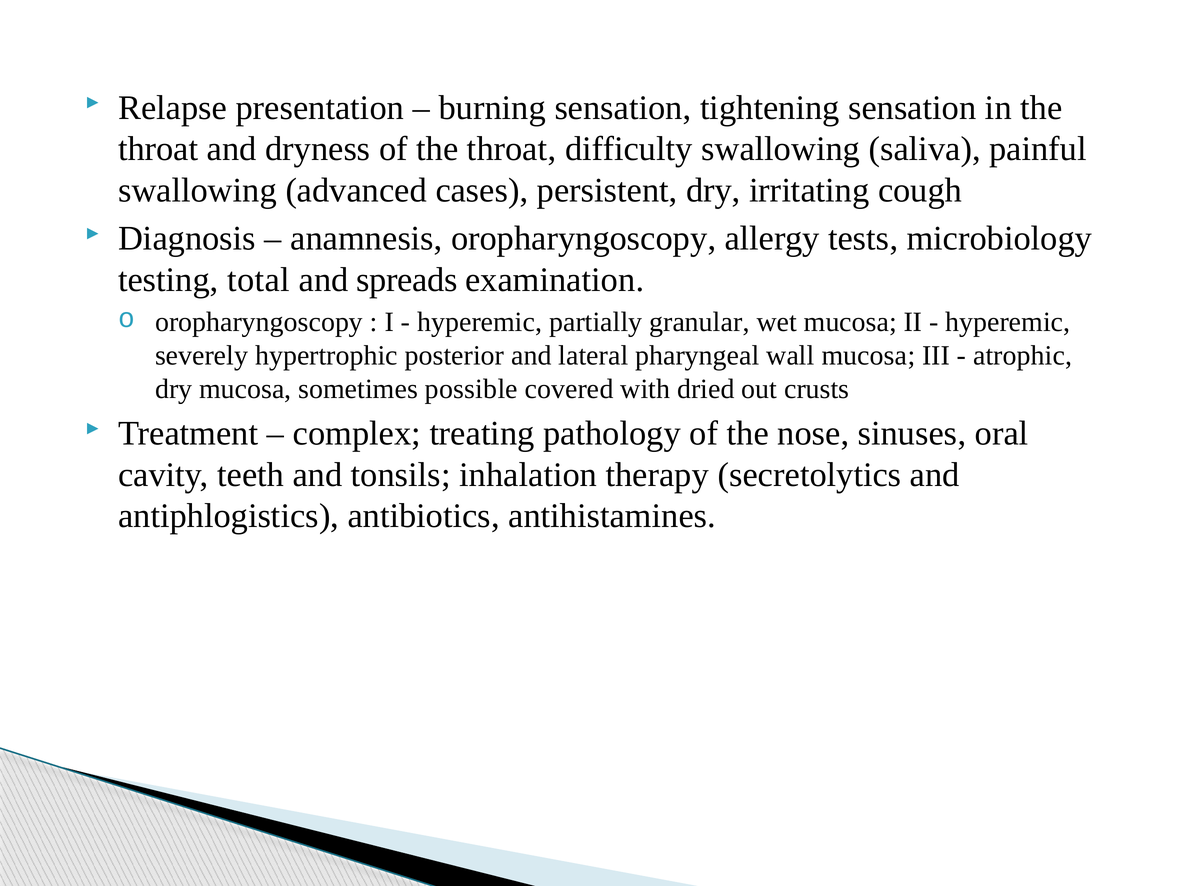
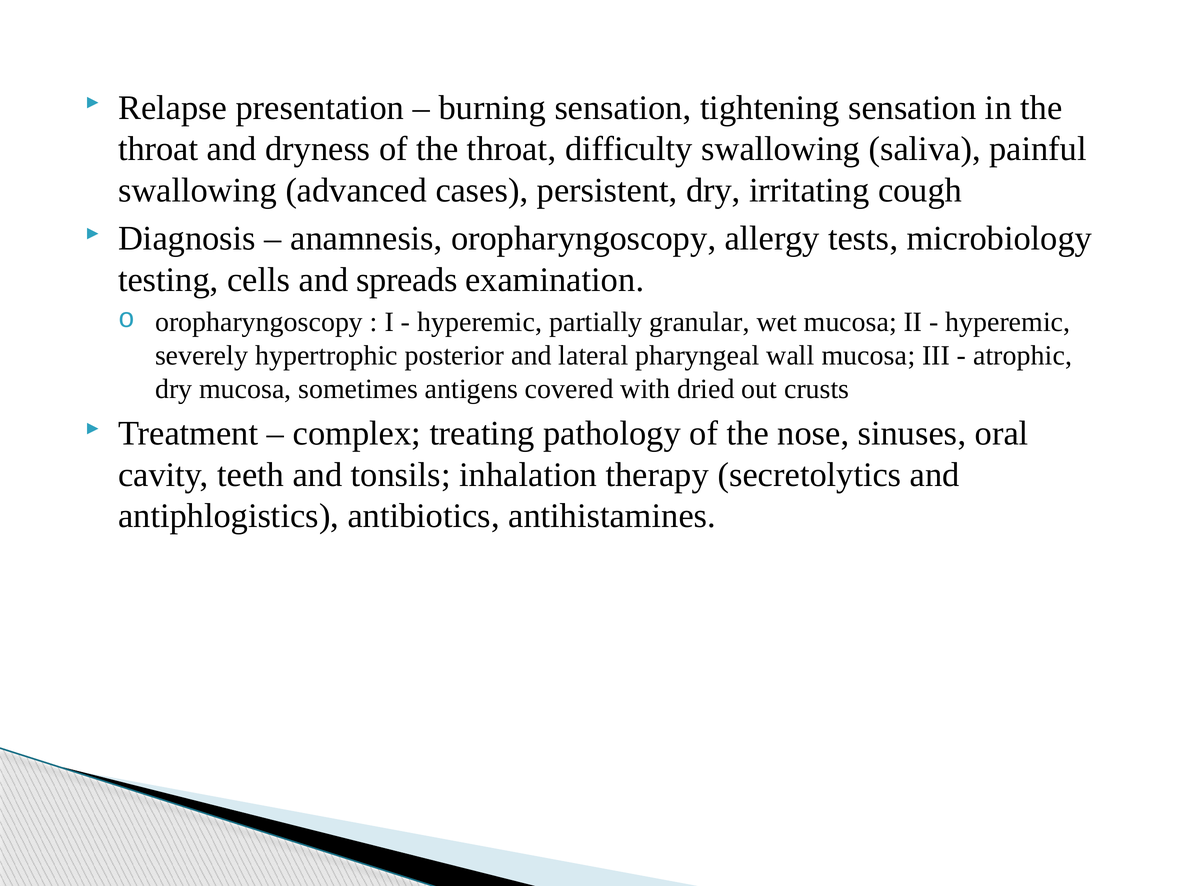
total: total -> cells
possible: possible -> antigens
